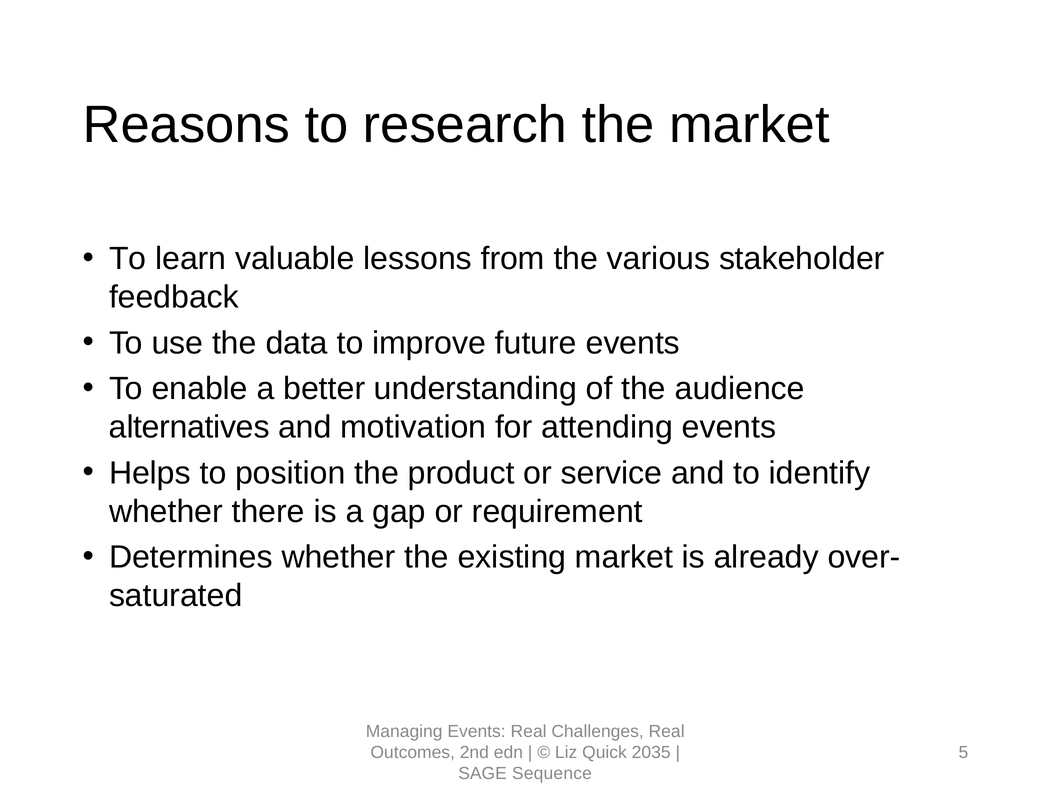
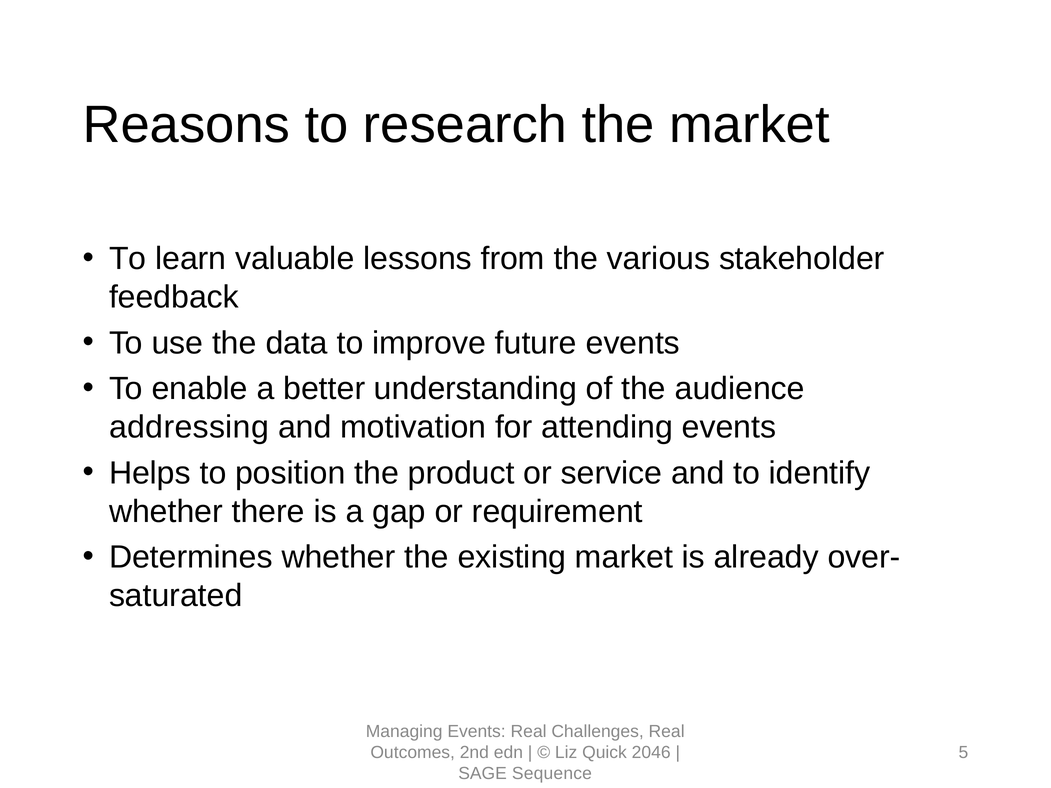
alternatives: alternatives -> addressing
2035: 2035 -> 2046
